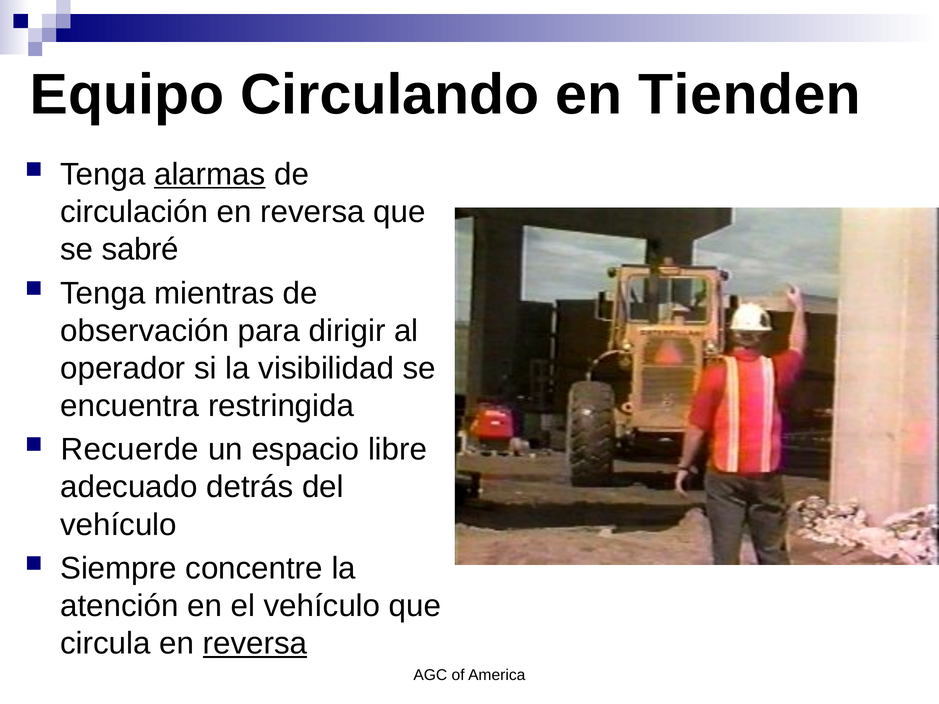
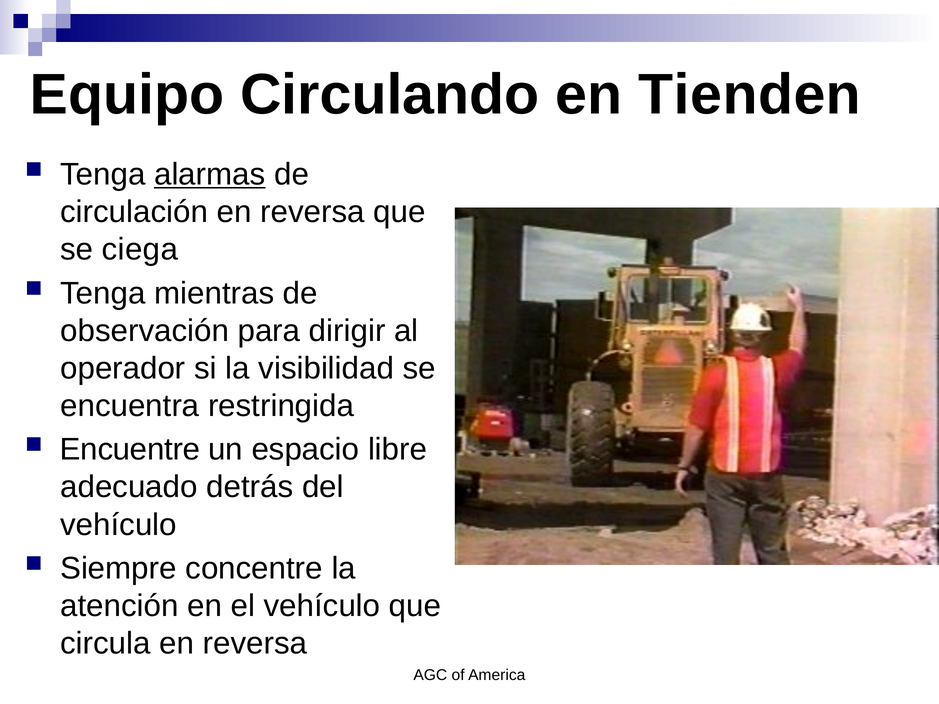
sabré: sabré -> ciega
Recuerde: Recuerde -> Encuentre
reversa at (255, 644) underline: present -> none
